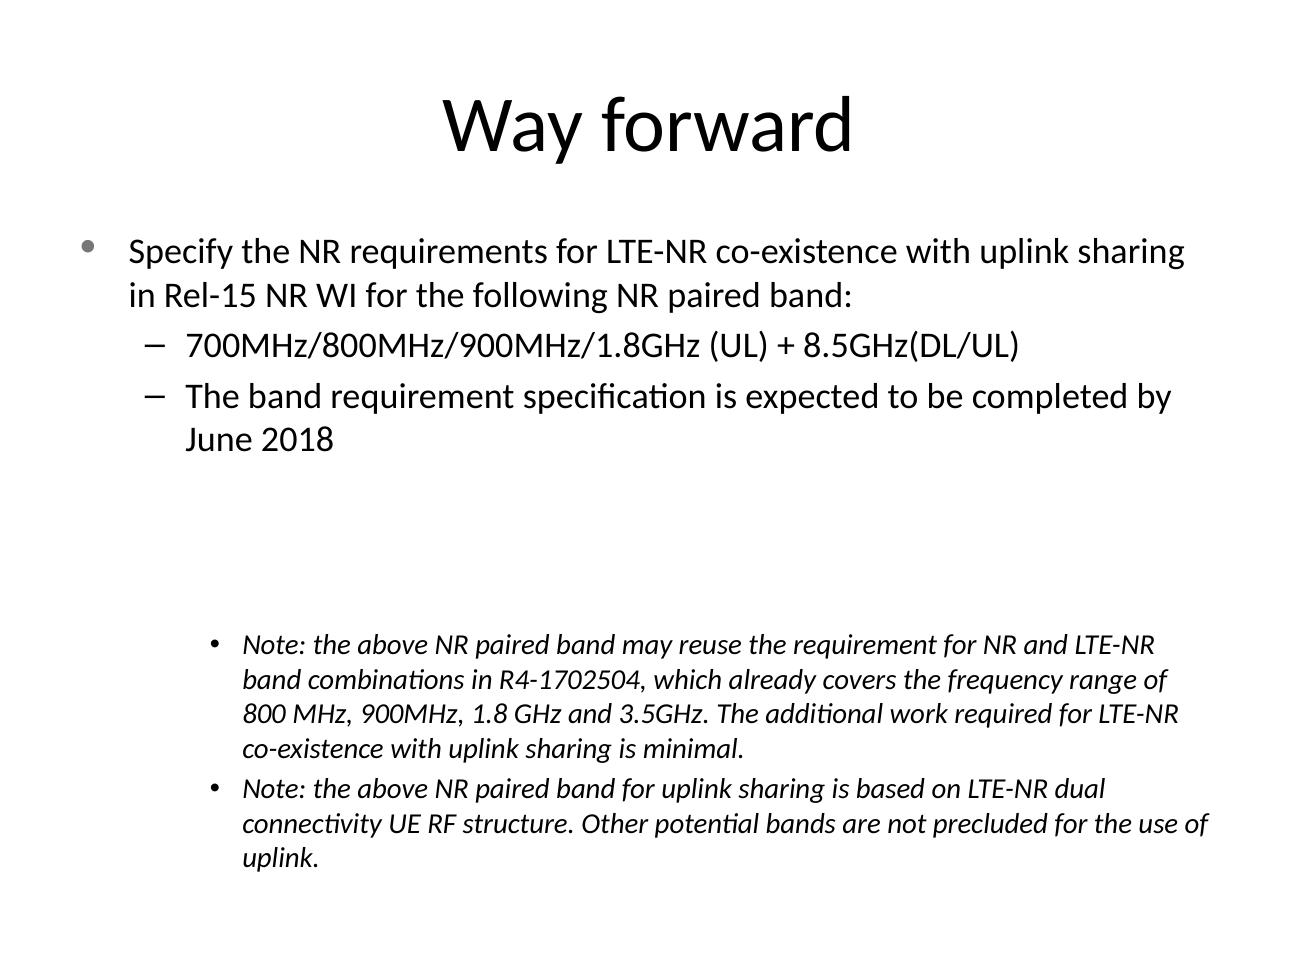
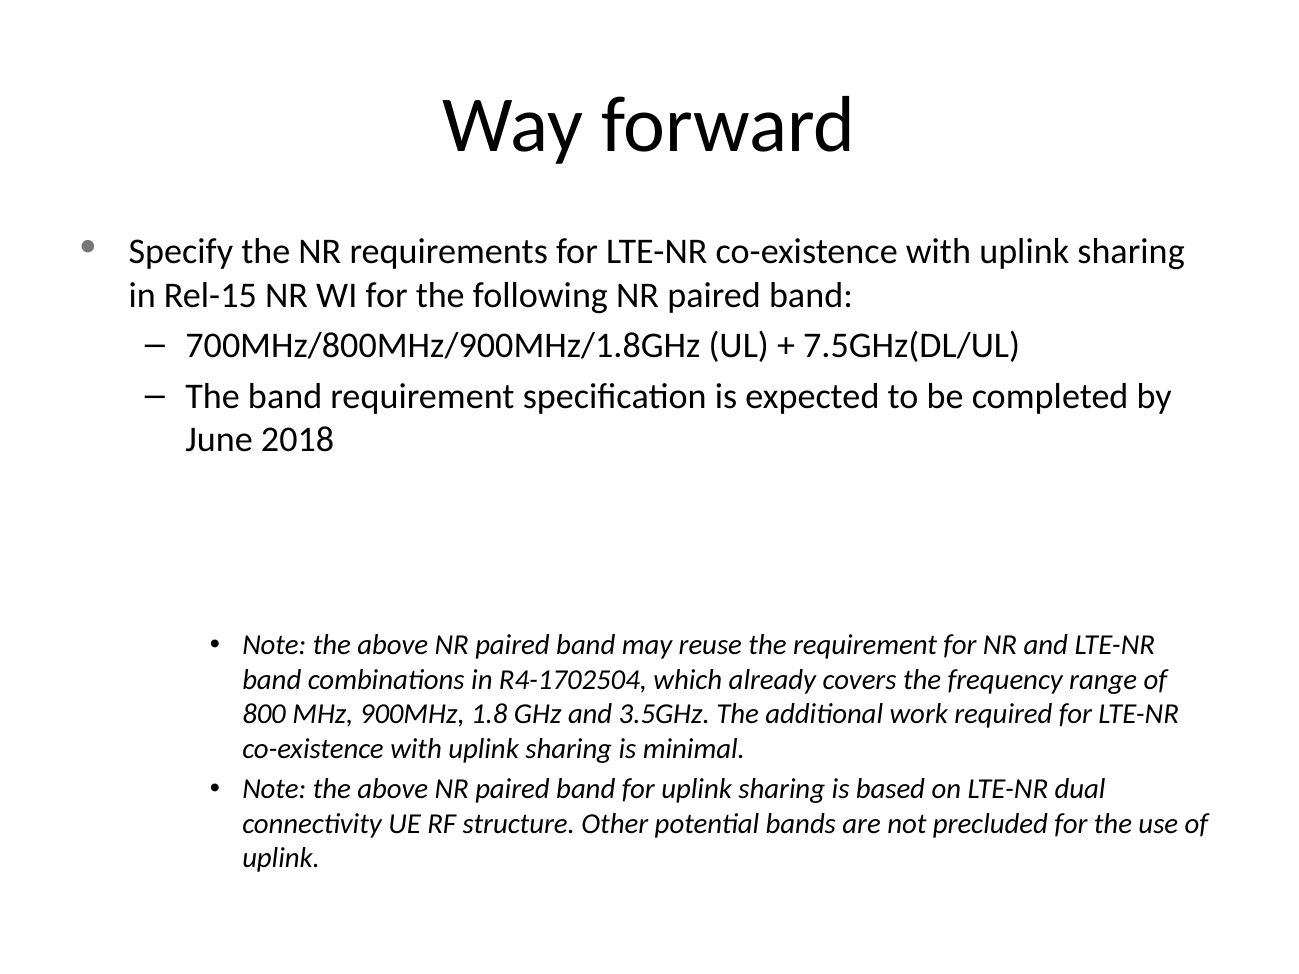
8.5GHz(DL/UL: 8.5GHz(DL/UL -> 7.5GHz(DL/UL
